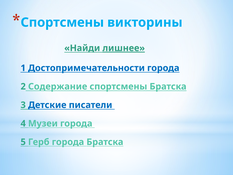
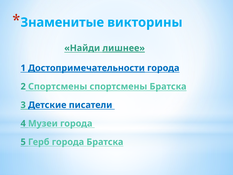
Спортсмены at (62, 22): Спортсмены -> Знаменитые
Достопримечательности underline: none -> present
2 Содержание: Содержание -> Спортсмены
